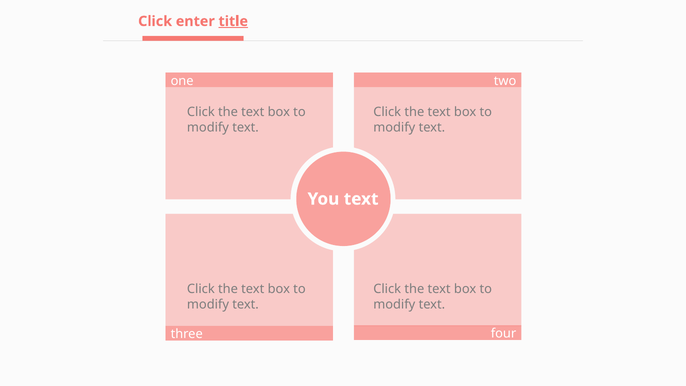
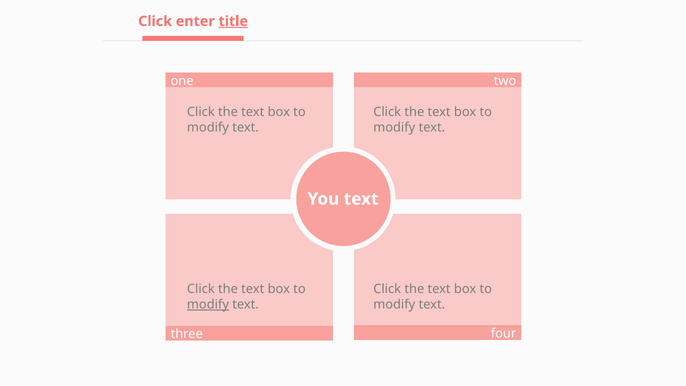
modify at (208, 304) underline: none -> present
